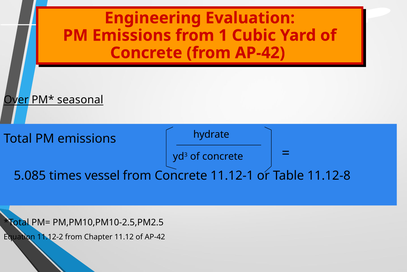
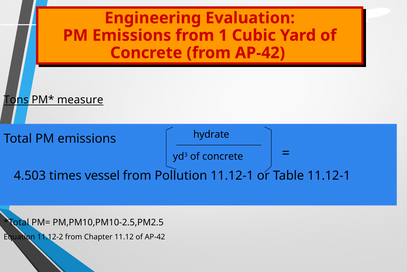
Over: Over -> Tons
seasonal: seasonal -> measure
5.085: 5.085 -> 4.503
from Concrete: Concrete -> Pollution
Table 11.12-8: 11.12-8 -> 11.12-1
